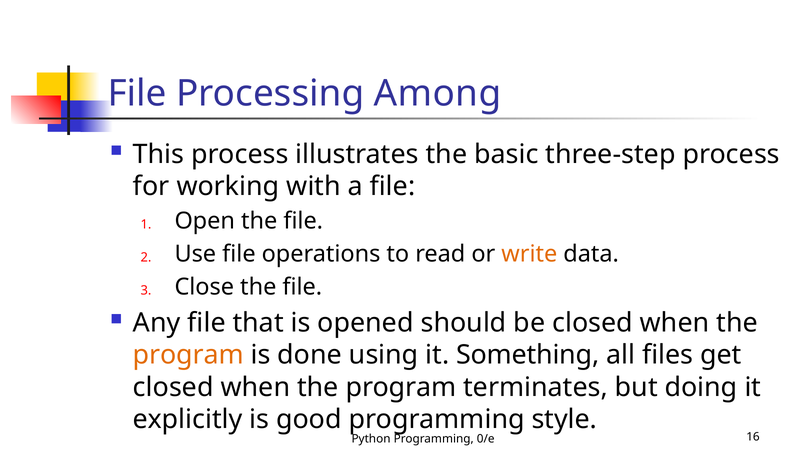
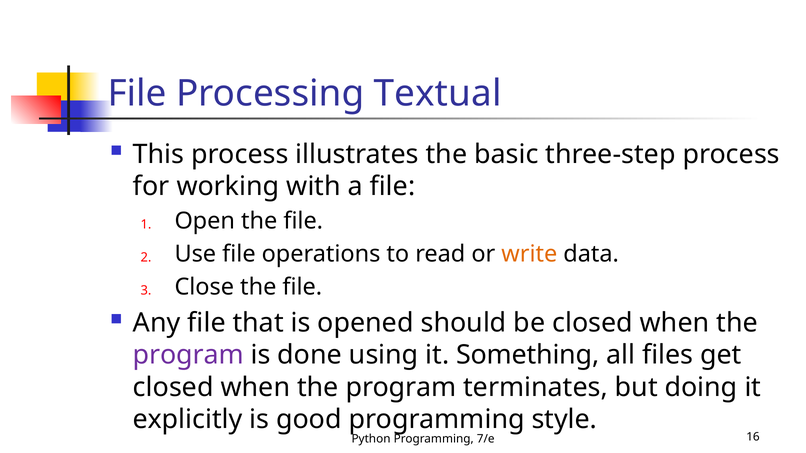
Among: Among -> Textual
program at (188, 355) colour: orange -> purple
0/e: 0/e -> 7/e
